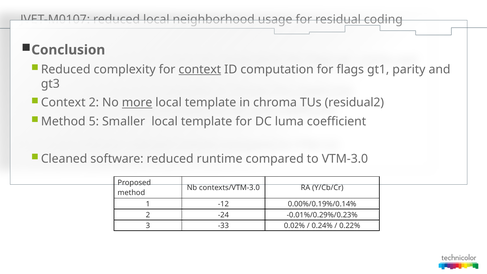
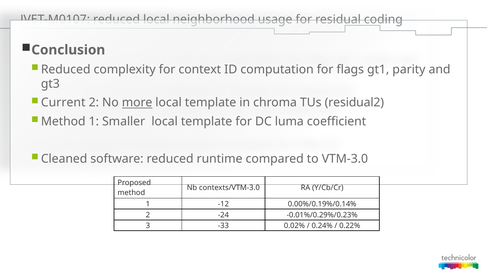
context at (200, 69) underline: present -> none
Context at (63, 103): Context -> Current
Method 5: 5 -> 1
